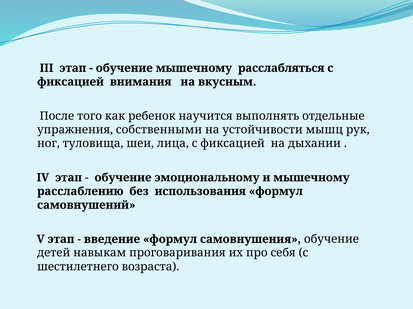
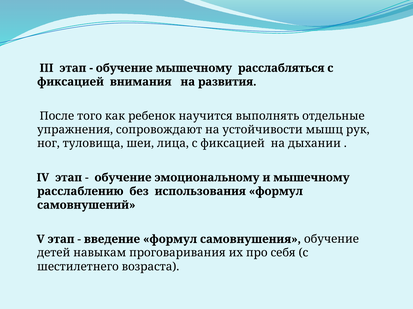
вкусным: вкусным -> развития
собственными: собственными -> сопровождают
